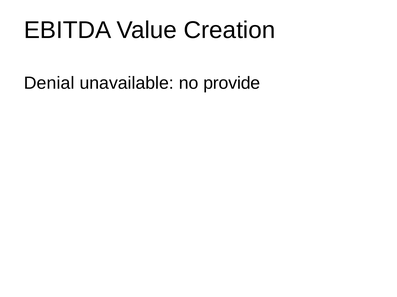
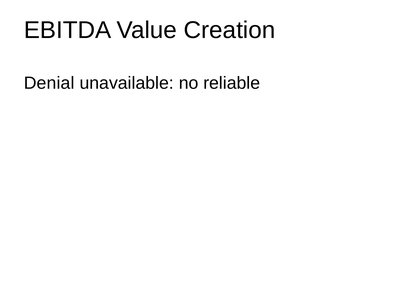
provide: provide -> reliable
